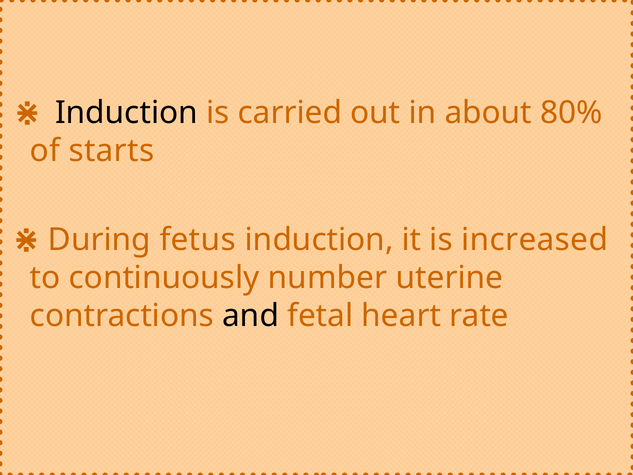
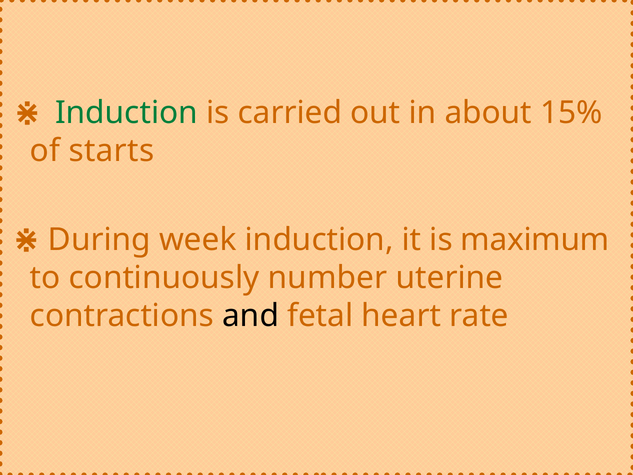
Induction at (127, 113) colour: black -> green
80%: 80% -> 15%
fetus: fetus -> week
increased: increased -> maximum
